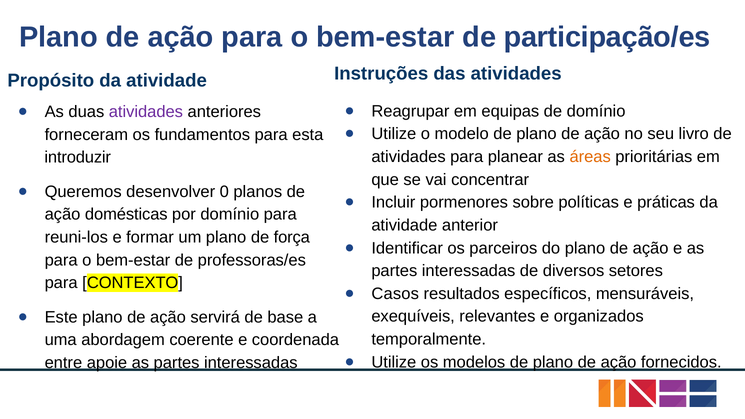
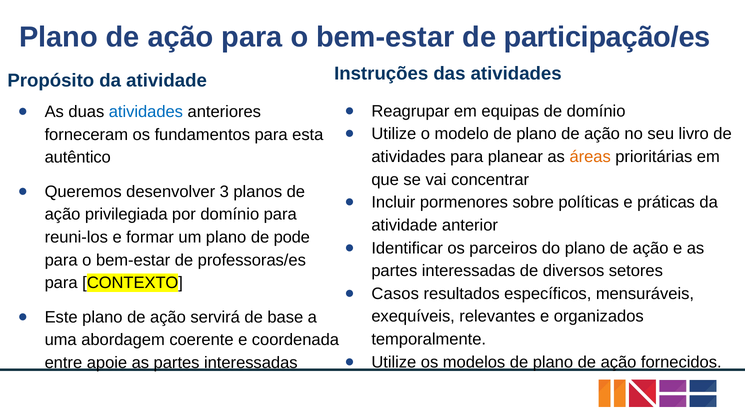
atividades at (146, 112) colour: purple -> blue
introduzir: introduzir -> autêntico
0: 0 -> 3
domésticas: domésticas -> privilegiada
força: força -> pode
